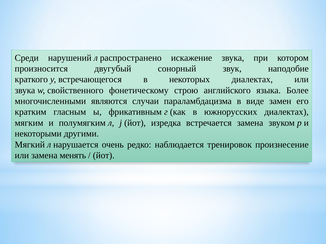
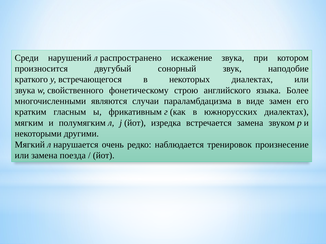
менять: менять -> поезда
